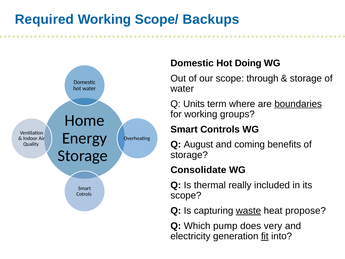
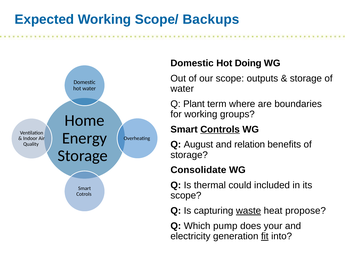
Required: Required -> Expected
through: through -> outputs
Units: Units -> Plant
boundaries underline: present -> none
Controls underline: none -> present
coming: coming -> relation
really: really -> could
very: very -> your
